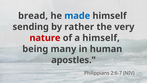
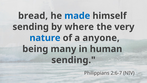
rather: rather -> where
nature colour: red -> blue
a himself: himself -> anyone
apostles at (74, 60): apostles -> sending
